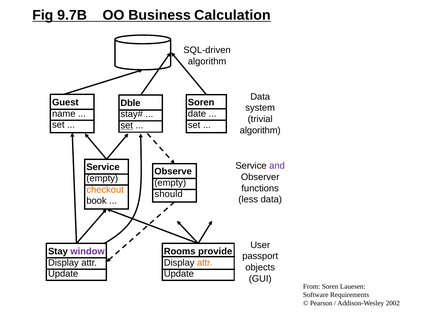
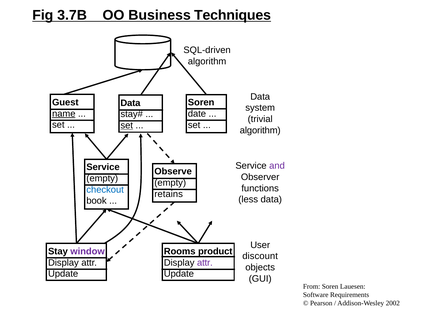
9.7B: 9.7B -> 3.7B
Calculation: Calculation -> Techniques
Dble at (130, 103): Dble -> Data
name underline: none -> present
checkout colour: orange -> blue
should: should -> retains
provide: provide -> product
passport: passport -> discount
attr at (205, 263) colour: orange -> purple
